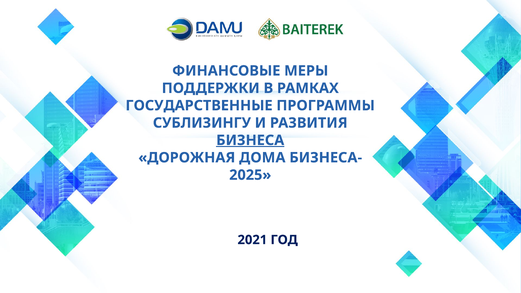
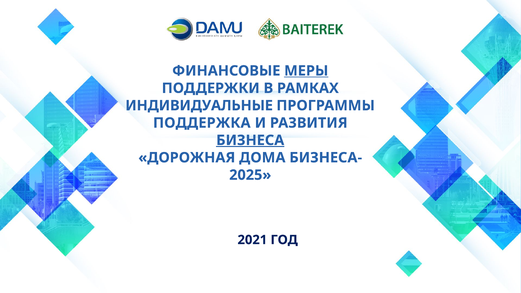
МЕРЫ underline: none -> present
ГОСУДАРСТВЕННЫЕ: ГОСУДАРСТВЕННЫЕ -> ИНДИВИДУАЛЬНЫЕ
СУБЛИЗИНГУ: СУБЛИЗИНГУ -> ПОДДЕРЖКА
